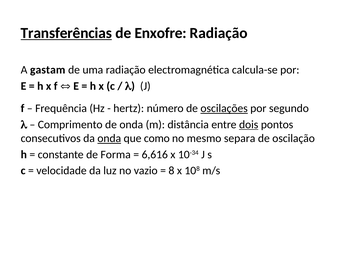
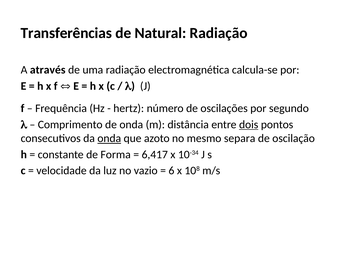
Transferências underline: present -> none
Enxofre: Enxofre -> Natural
gastam: gastam -> através
oscilações underline: present -> none
como: como -> azoto
6,616: 6,616 -> 6,417
8: 8 -> 6
